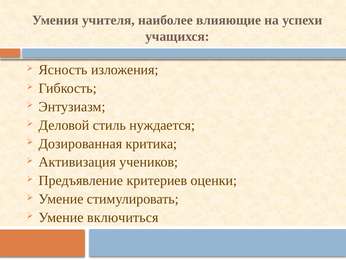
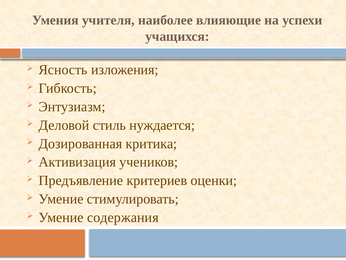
включиться: включиться -> содержания
